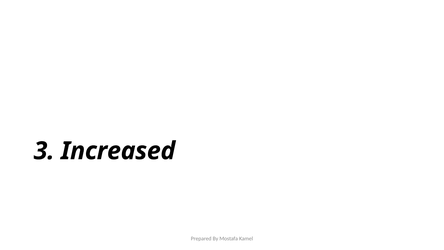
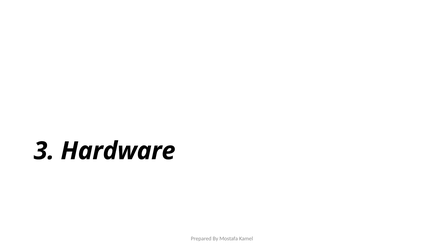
Increased: Increased -> Hardware
